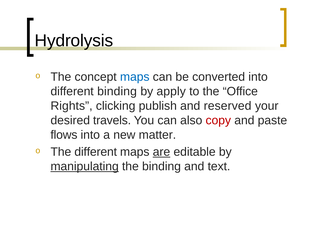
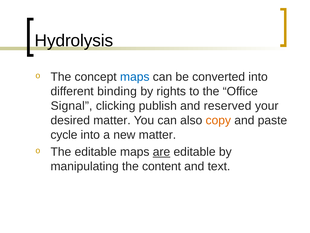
apply: apply -> rights
Rights: Rights -> Signal
desired travels: travels -> matter
copy colour: red -> orange
flows: flows -> cycle
The different: different -> editable
manipulating underline: present -> none
the binding: binding -> content
